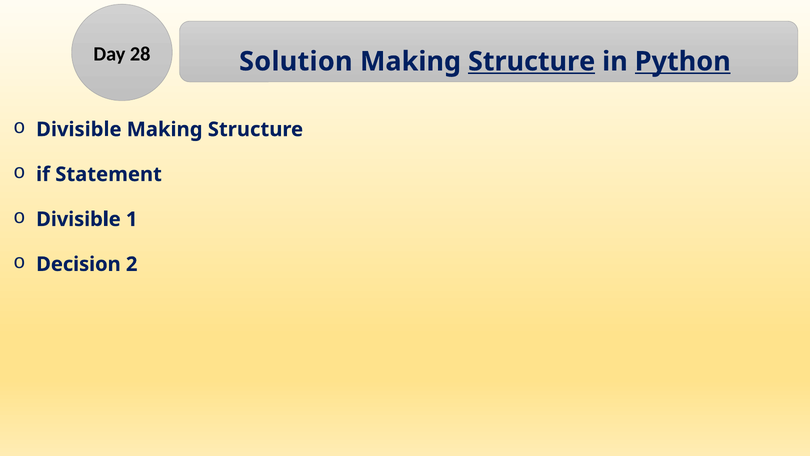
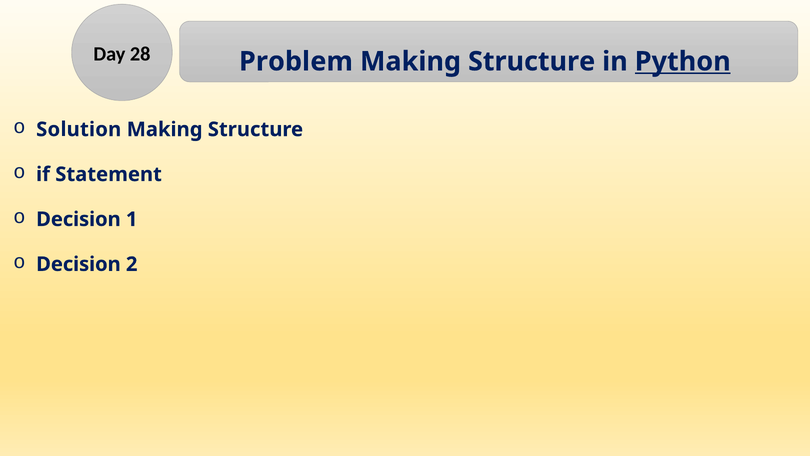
Solution: Solution -> Problem
Structure at (532, 61) underline: present -> none
Divisible at (79, 129): Divisible -> Solution
Divisible at (78, 219): Divisible -> Decision
